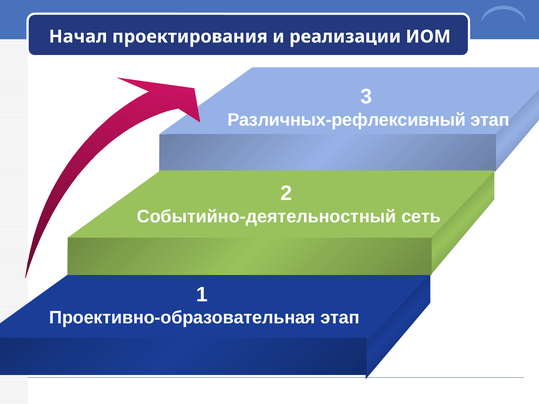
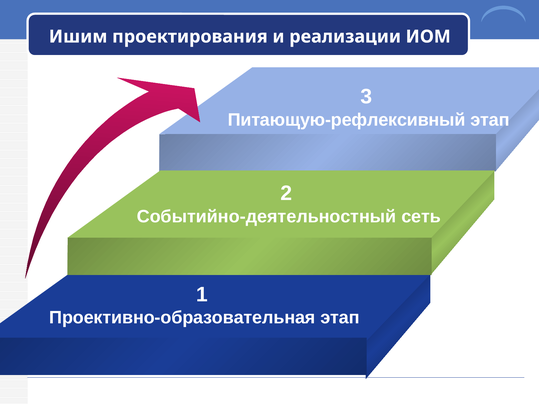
Начал: Начал -> Ишим
Различных-рефлексивный: Различных-рефлексивный -> Питающую-рефлексивный
